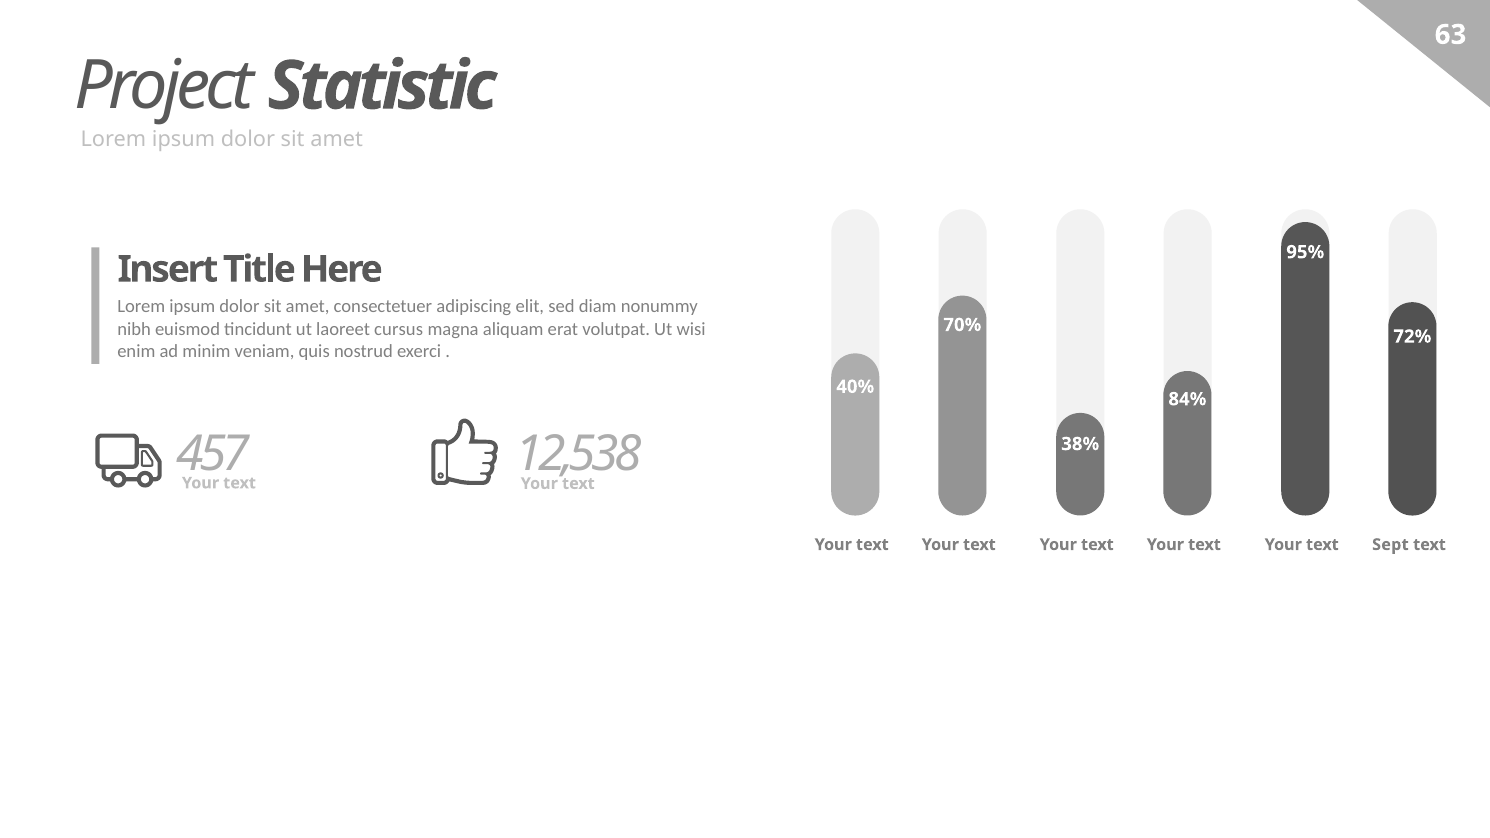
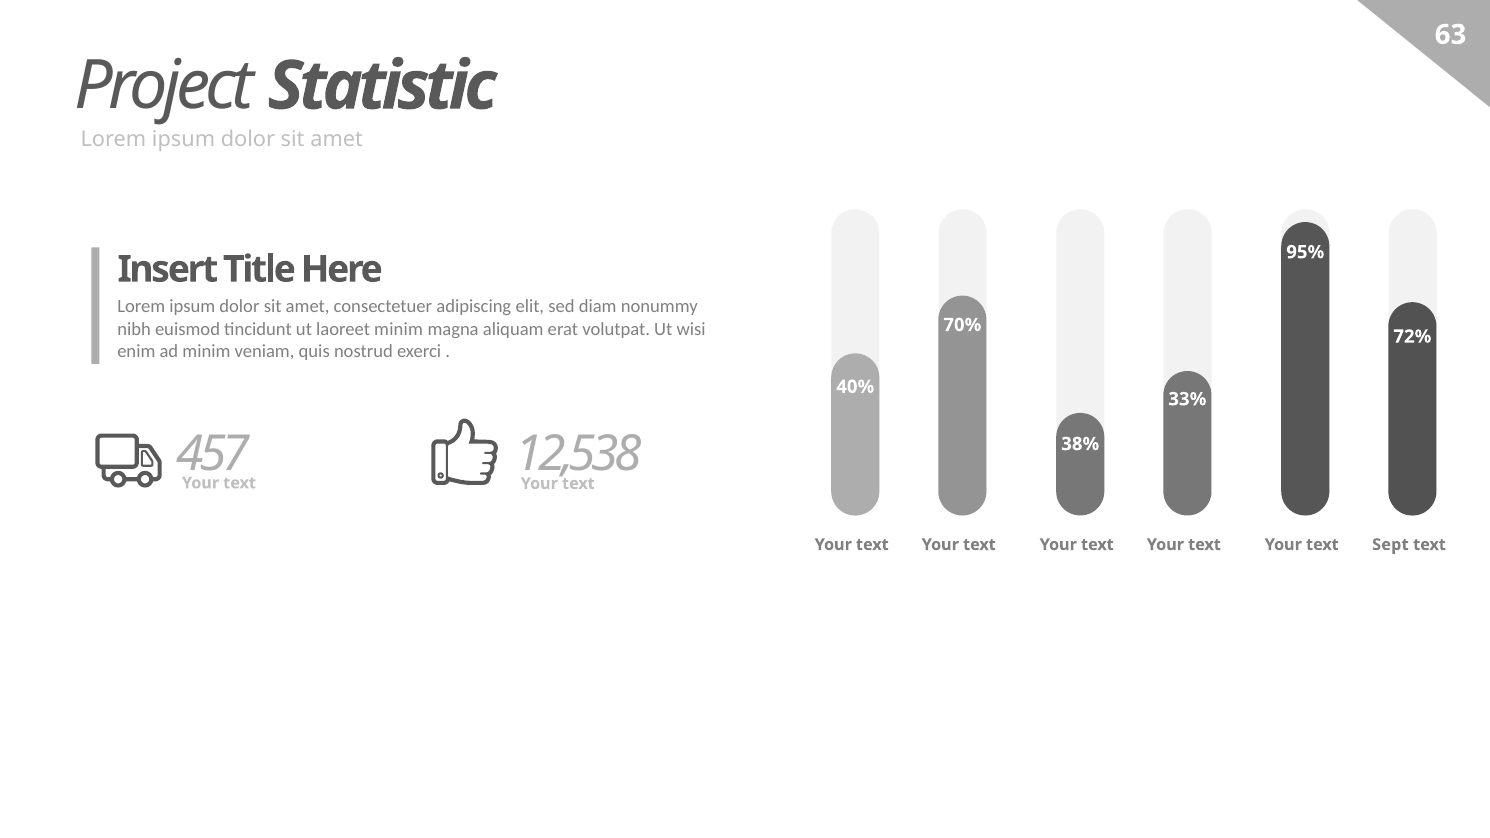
laoreet cursus: cursus -> minim
84%: 84% -> 33%
